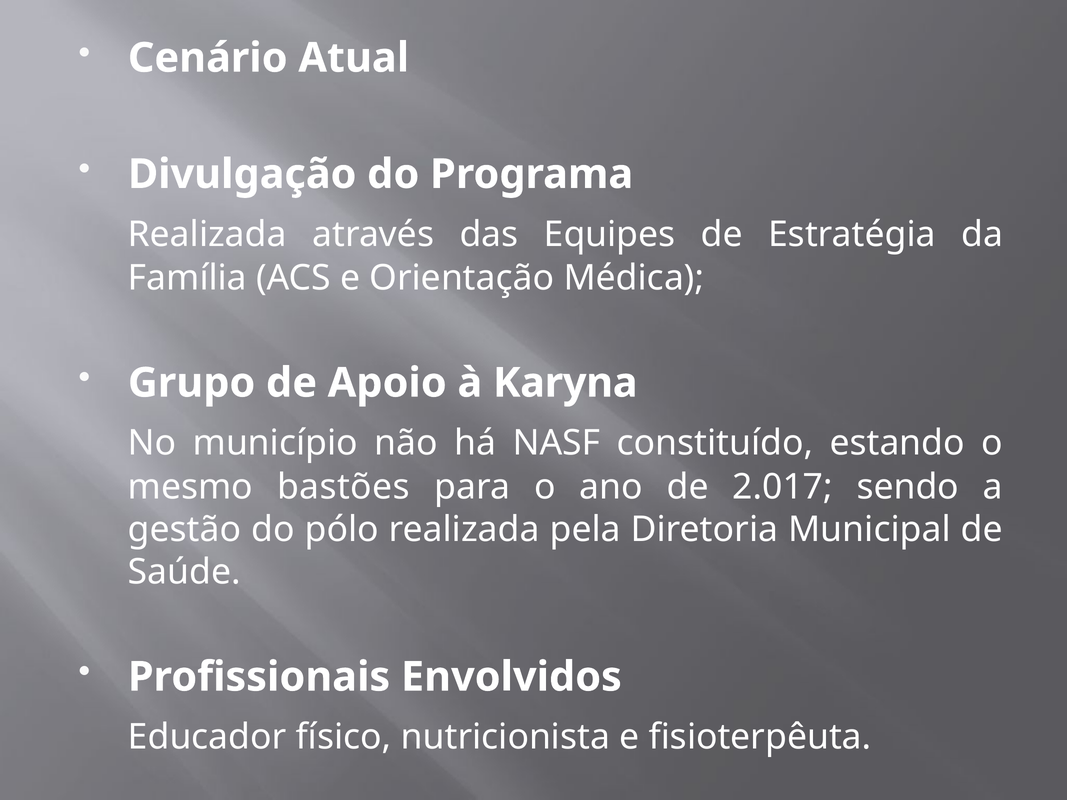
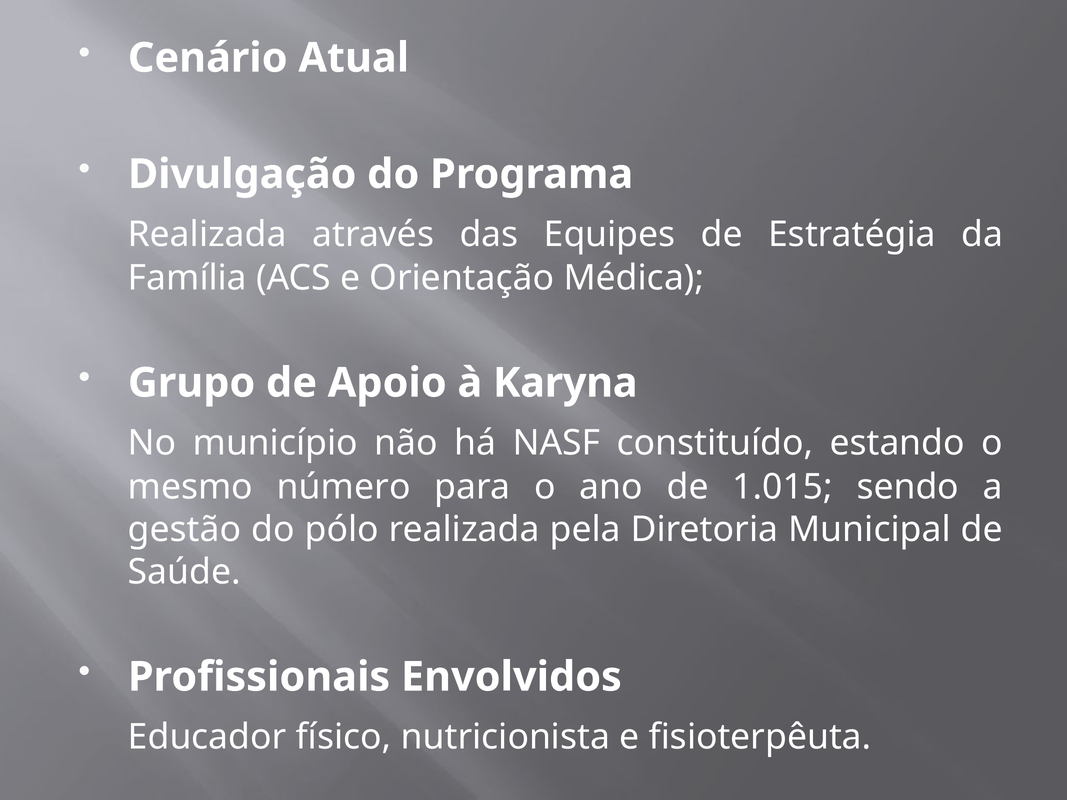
bastões: bastões -> número
2.017: 2.017 -> 1.015
